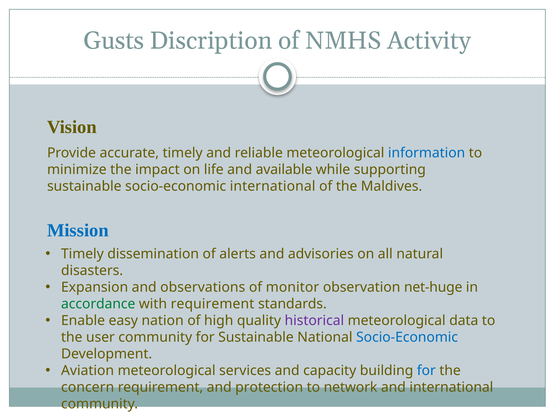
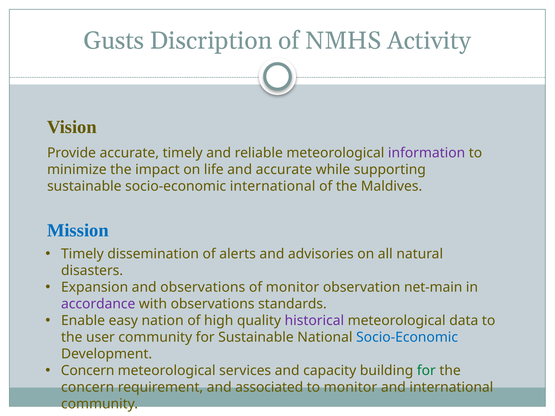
information colour: blue -> purple
and available: available -> accurate
net-huge: net-huge -> net-main
accordance colour: green -> purple
with requirement: requirement -> observations
Aviation at (88, 371): Aviation -> Concern
for at (426, 371) colour: blue -> green
protection: protection -> associated
to network: network -> monitor
